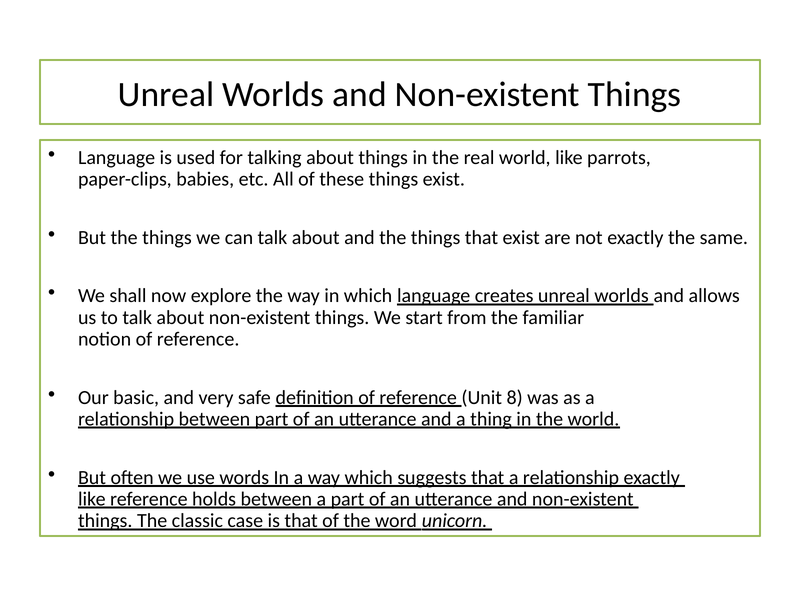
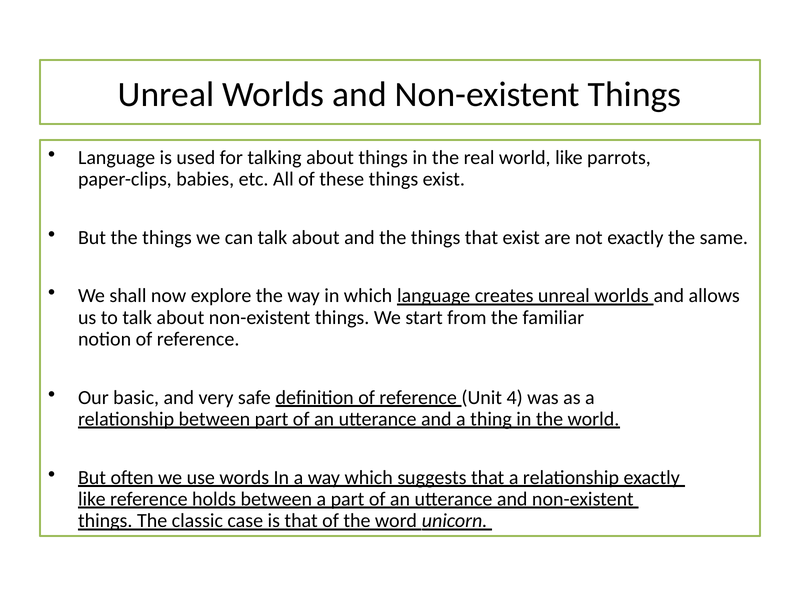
8: 8 -> 4
